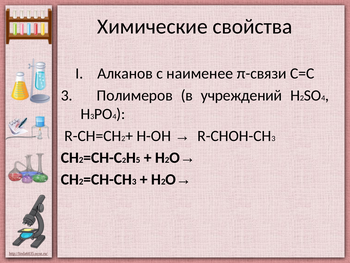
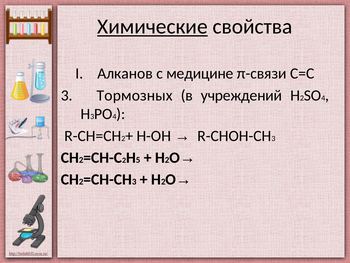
Химические underline: none -> present
наименее: наименее -> медицине
Полимеров: Полимеров -> Тормозных
